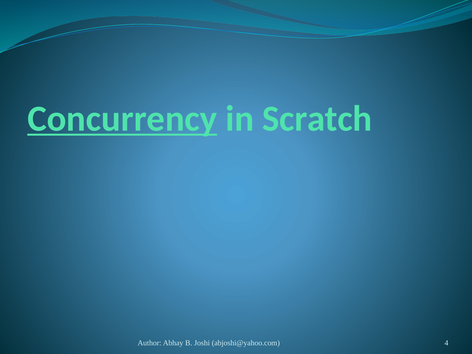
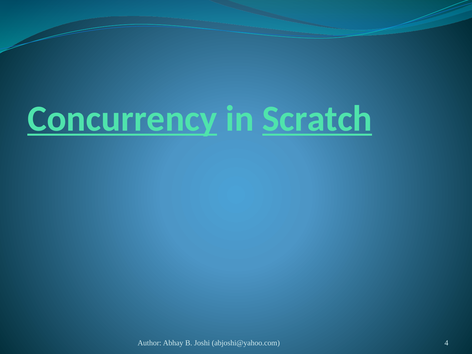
Scratch underline: none -> present
